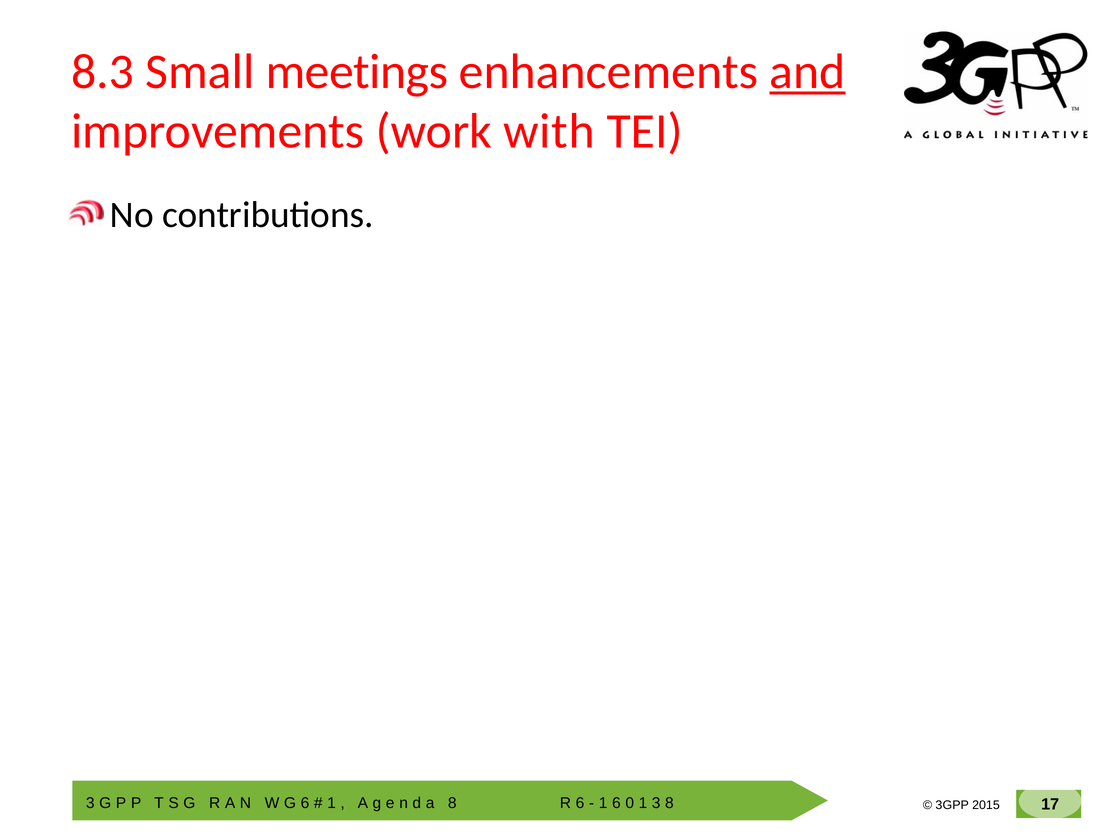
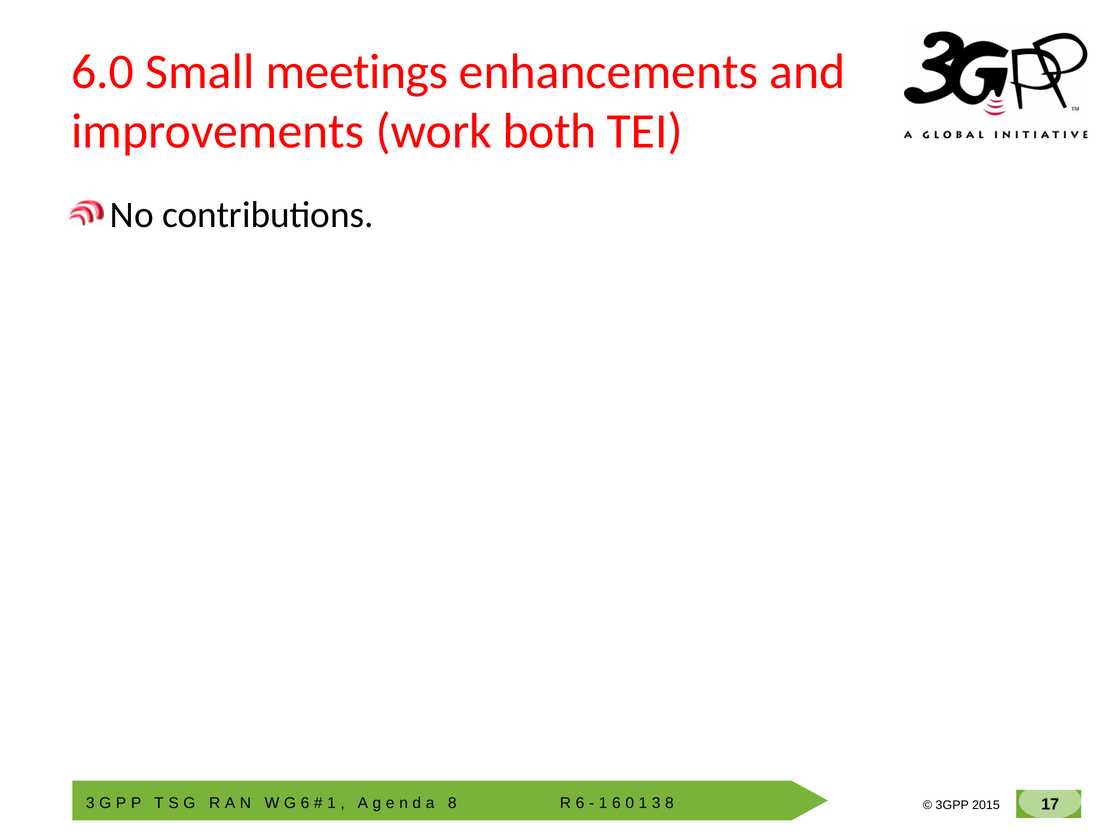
8.3: 8.3 -> 6.0
and underline: present -> none
with: with -> both
